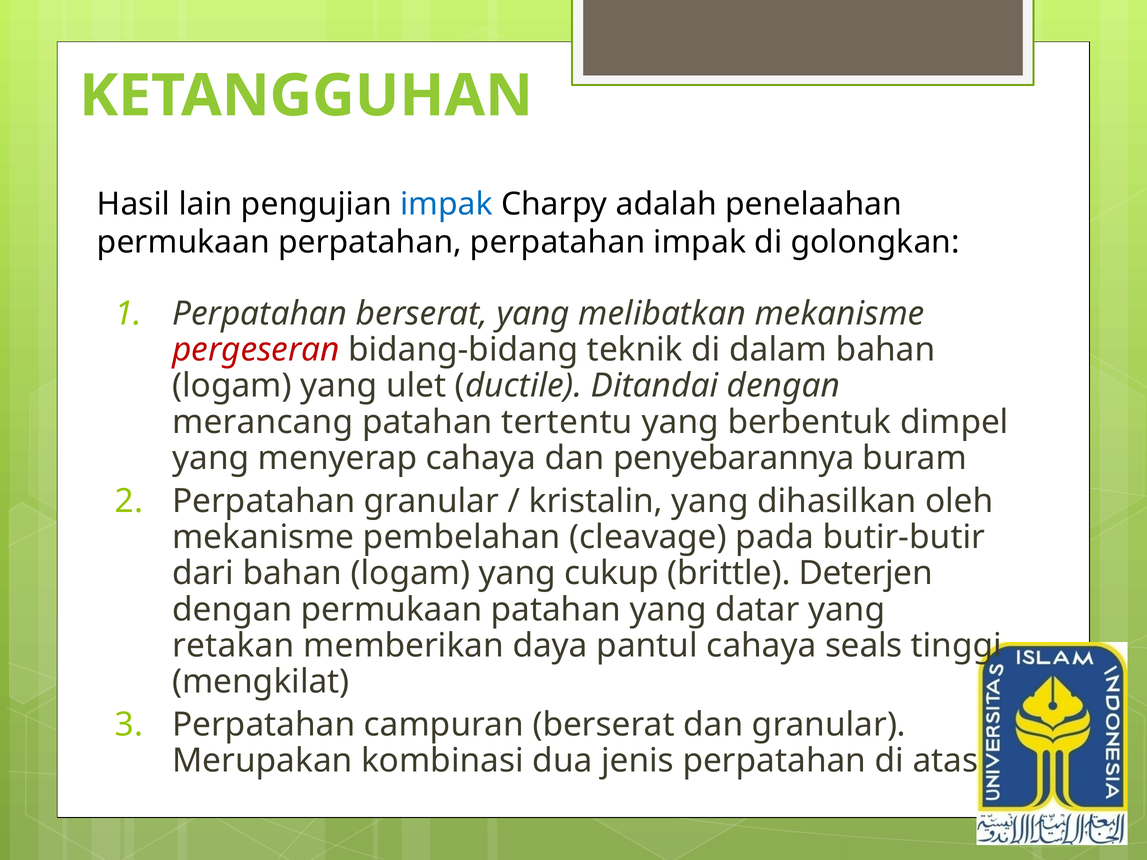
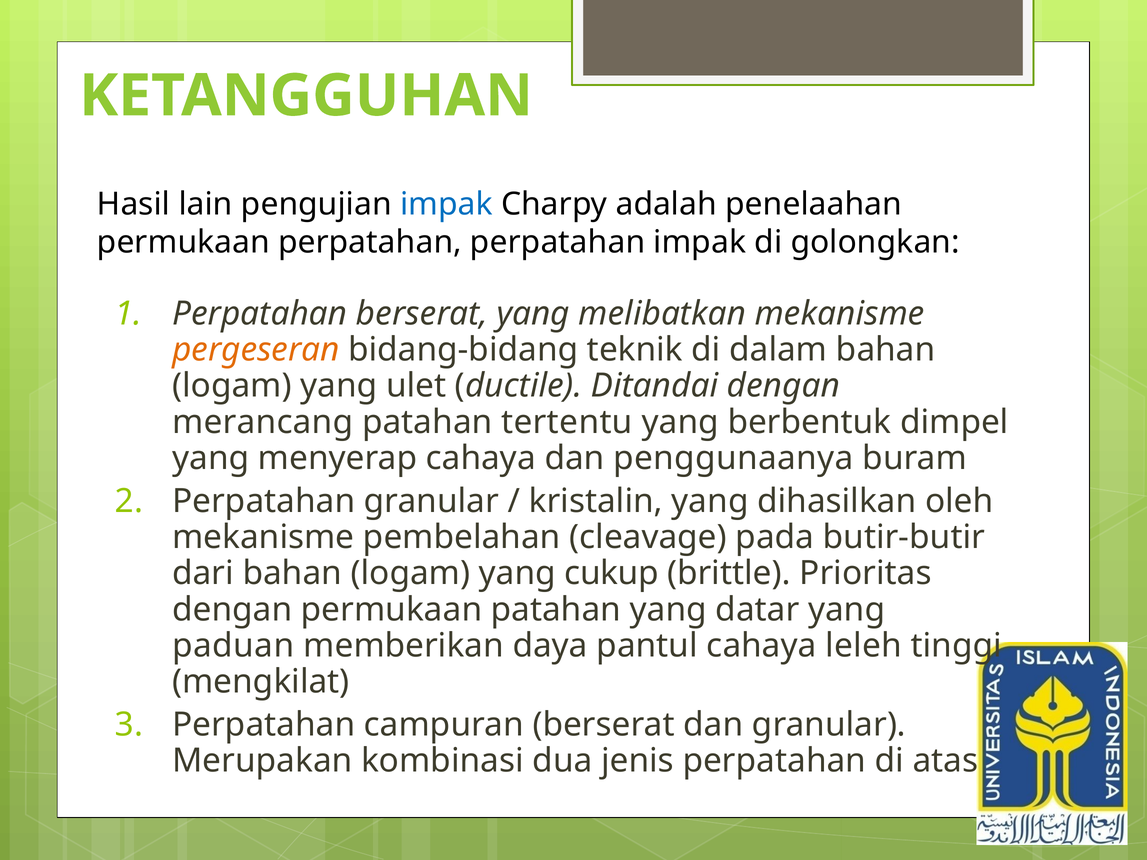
pergeseran colour: red -> orange
penyebarannya: penyebarannya -> penggunaanya
Deterjen: Deterjen -> Prioritas
retakan: retakan -> paduan
seals: seals -> leleh
